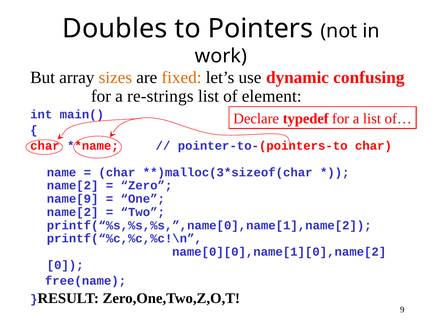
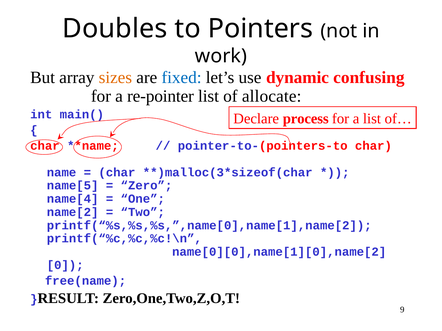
fixed colour: orange -> blue
re-strings: re-strings -> re-pointer
element: element -> allocate
typedef: typedef -> process
name[2 at (73, 186): name[2 -> name[5
name[9: name[9 -> name[4
